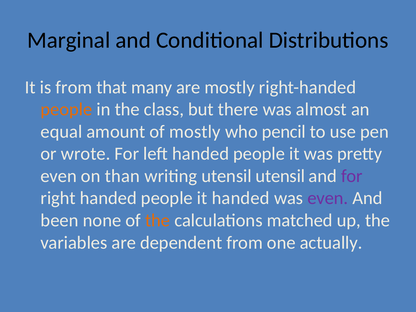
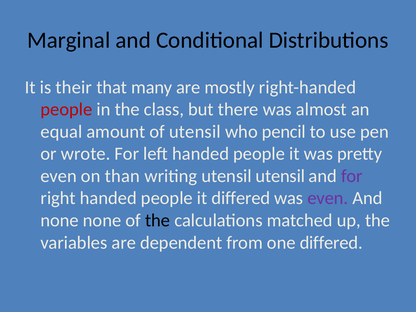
is from: from -> their
people at (66, 109) colour: orange -> red
of mostly: mostly -> utensil
it handed: handed -> differed
been at (60, 220): been -> none
the at (158, 220) colour: orange -> black
one actually: actually -> differed
